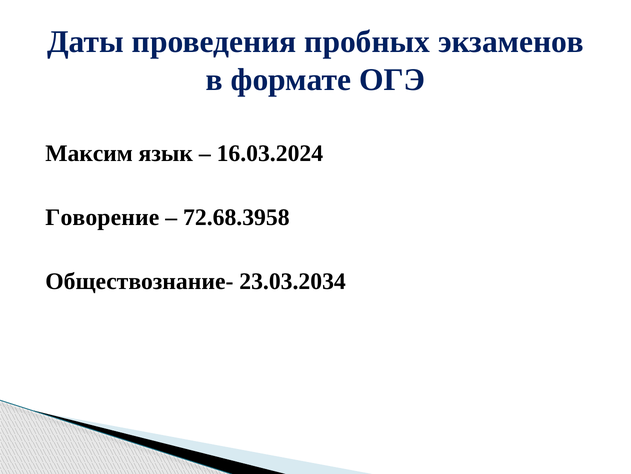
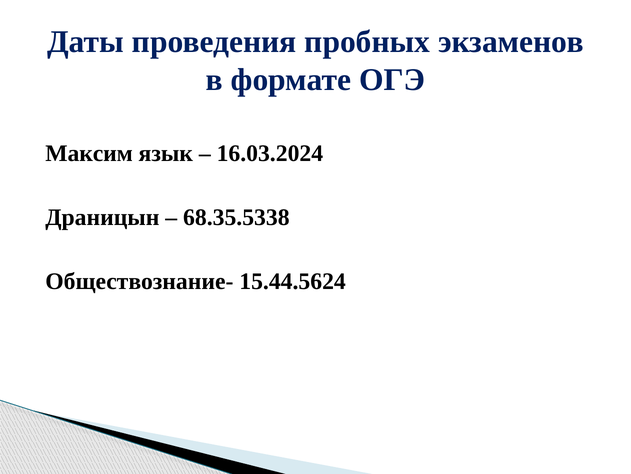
Говорение: Говорение -> Драницын
72.68.3958: 72.68.3958 -> 68.35.5338
23.03.2034: 23.03.2034 -> 15.44.5624
